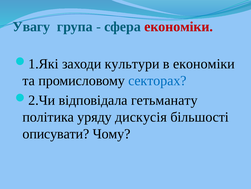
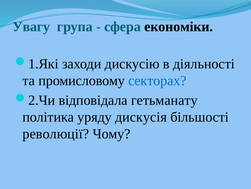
економіки at (179, 27) colour: red -> black
культури: культури -> дискусію
в економіки: економіки -> діяльності
описувати: описувати -> революції
